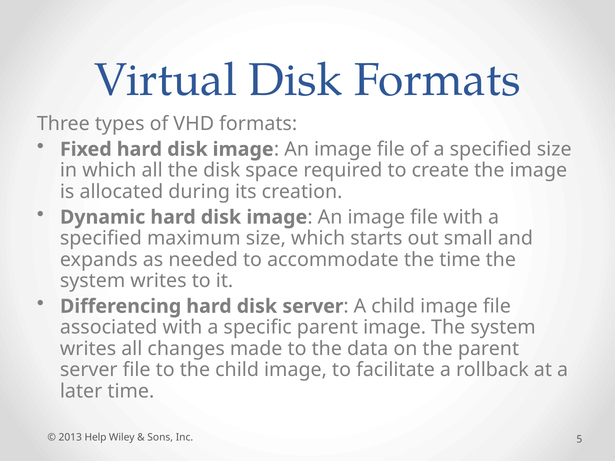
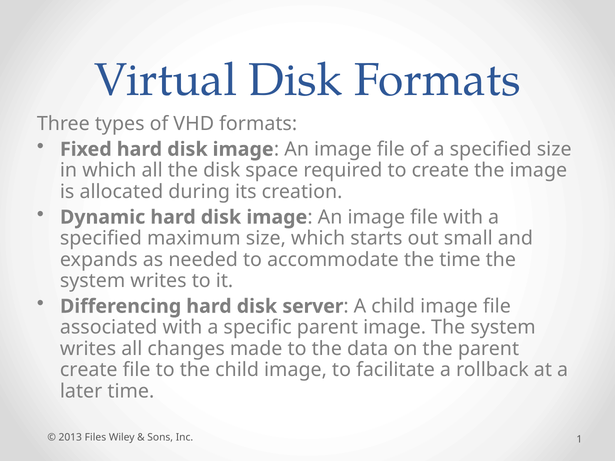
server at (89, 370): server -> create
Help: Help -> Files
5: 5 -> 1
